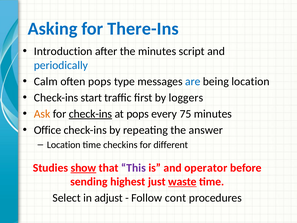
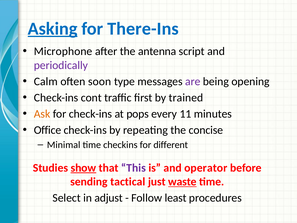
Asking underline: none -> present
Introduction: Introduction -> Microphone
the minutes: minutes -> antenna
periodically colour: blue -> purple
often pops: pops -> soon
are colour: blue -> purple
being location: location -> opening
start: start -> cont
loggers: loggers -> trained
check-ins at (90, 114) underline: present -> none
75: 75 -> 11
answer: answer -> concise
Location at (64, 145): Location -> Minimal
highest: highest -> tactical
cont: cont -> least
